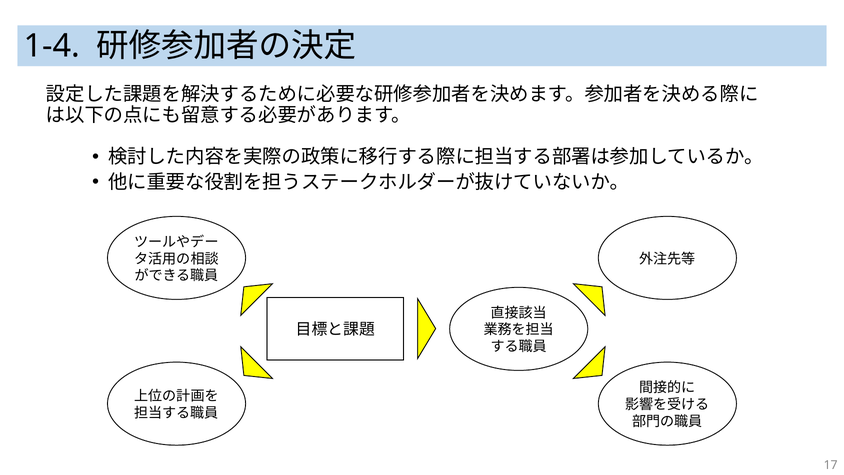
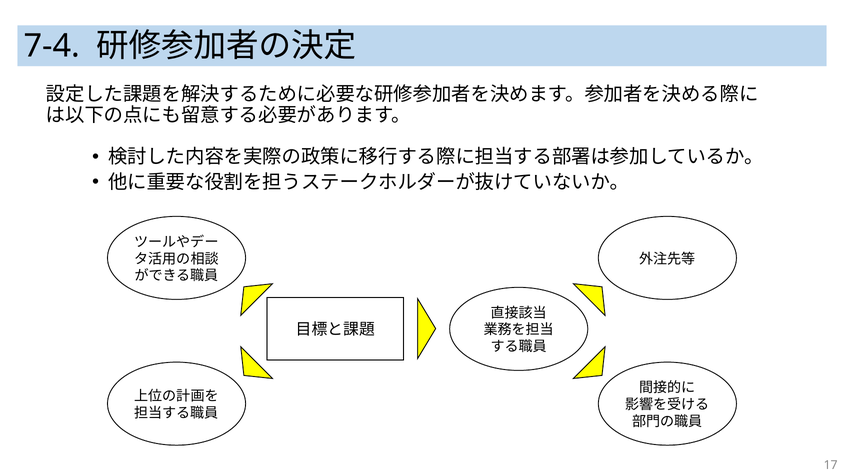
1-4: 1-4 -> 7-4
